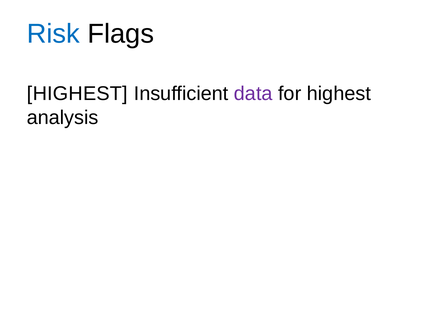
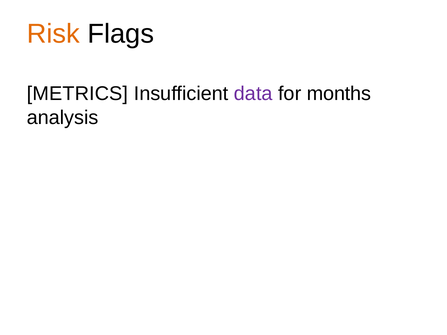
Risk colour: blue -> orange
HIGHEST at (77, 94): HIGHEST -> METRICS
for highest: highest -> months
